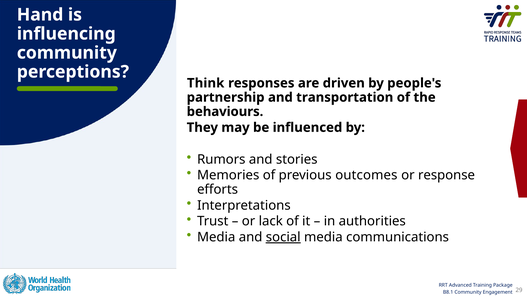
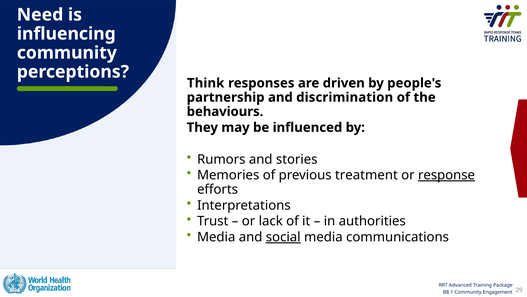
Hand: Hand -> Need
transportation: transportation -> discrimination
outcomes: outcomes -> treatment
response underline: none -> present
